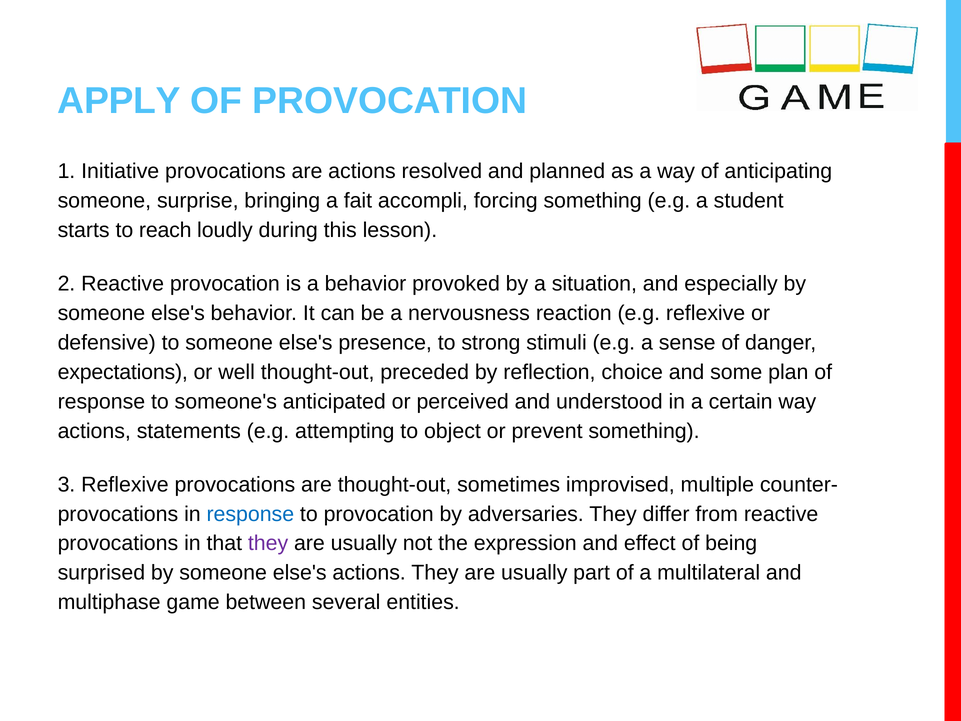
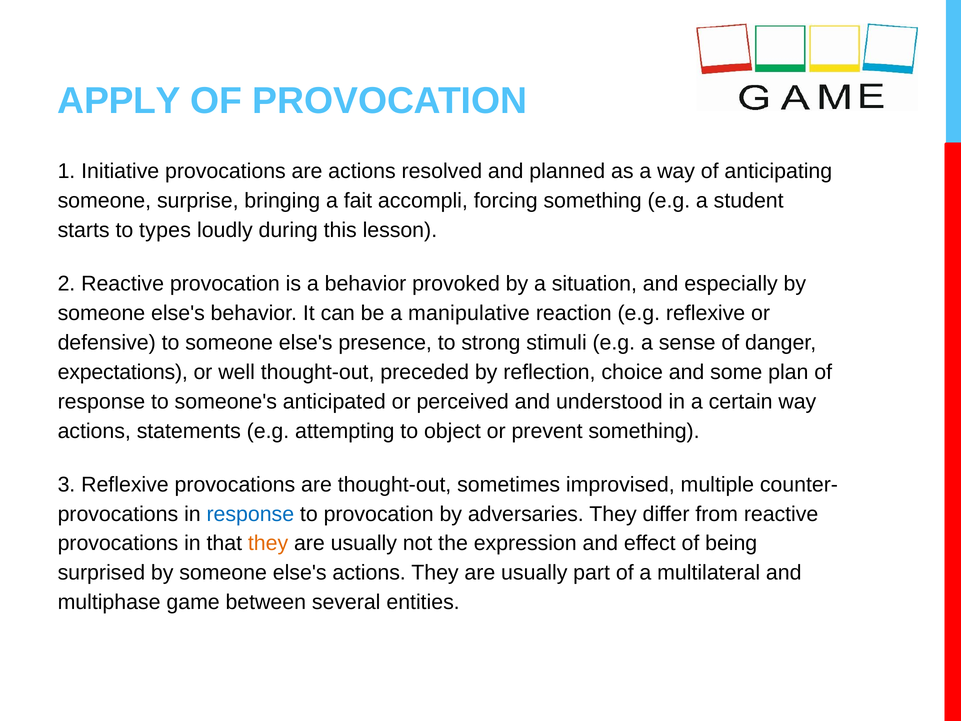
reach: reach -> types
nervousness: nervousness -> manipulative
they at (268, 543) colour: purple -> orange
